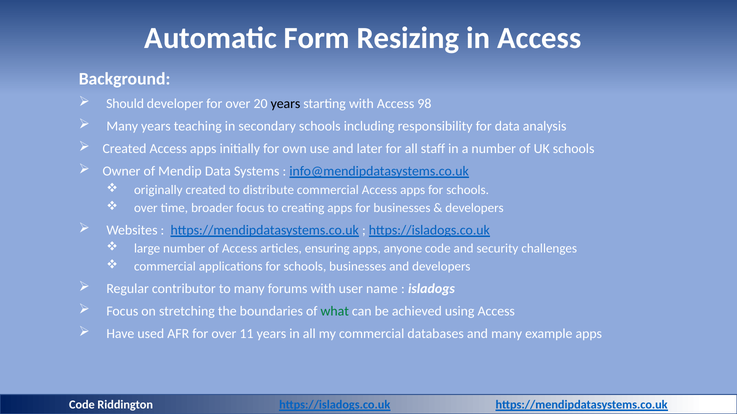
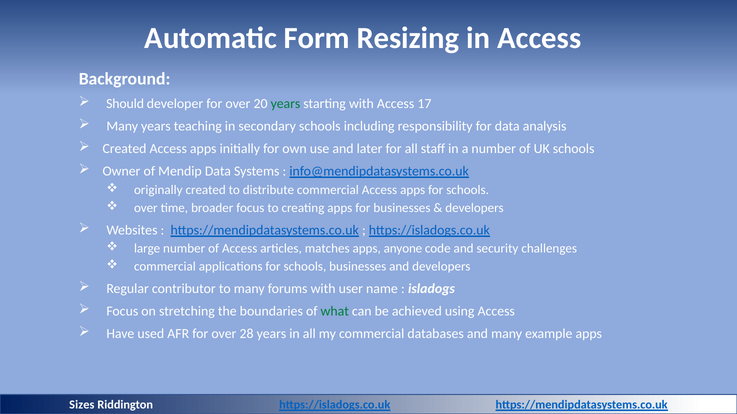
years at (285, 104) colour: black -> green
98: 98 -> 17
ensuring: ensuring -> matches
11: 11 -> 28
Code at (82, 405): Code -> Sizes
